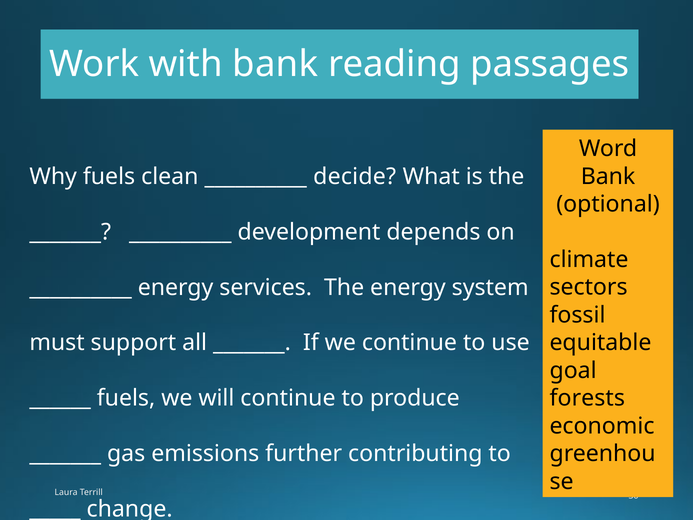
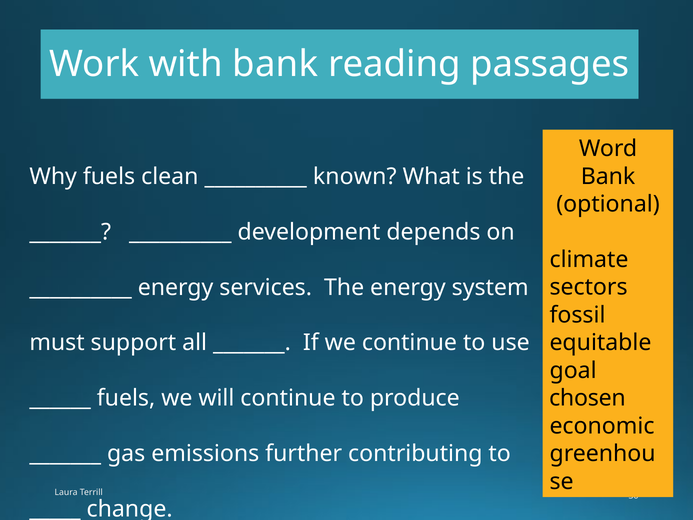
decide: decide -> known
forests: forests -> chosen
